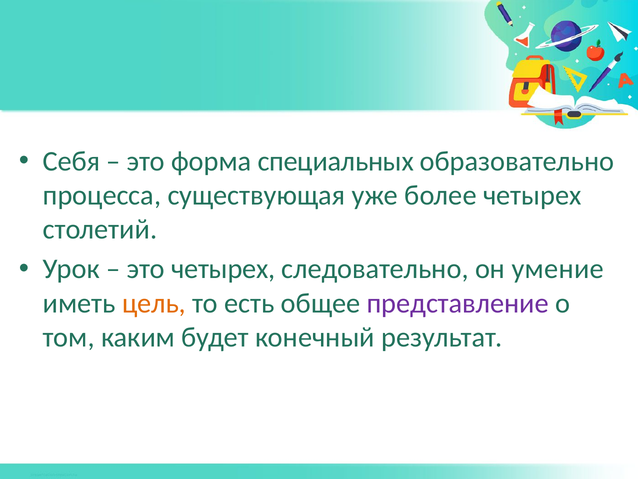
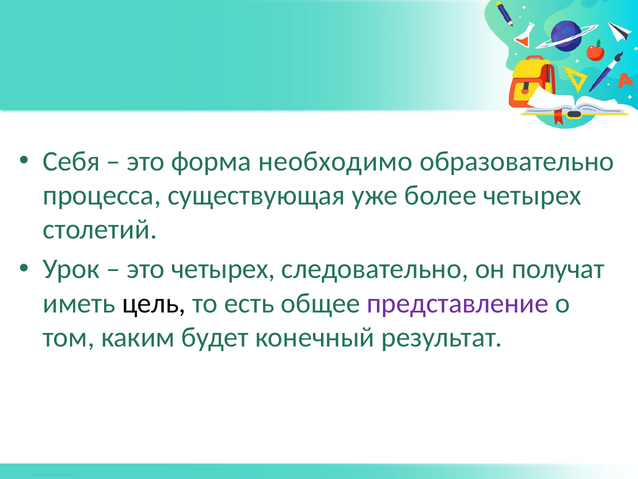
специальных: специальных -> необходимо
умение: умение -> получат
цель colour: orange -> black
